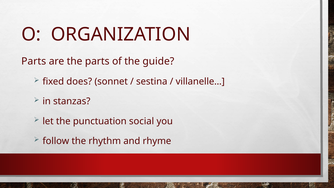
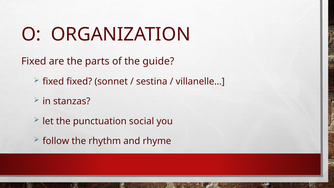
Parts at (34, 61): Parts -> Fixed
fixed does: does -> fixed
